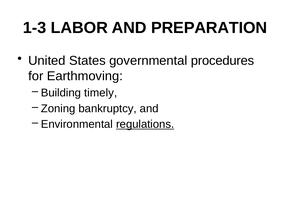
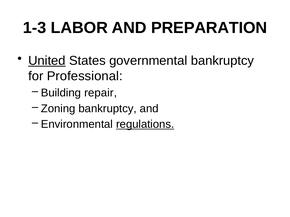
United underline: none -> present
governmental procedures: procedures -> bankruptcy
Earthmoving: Earthmoving -> Professional
timely: timely -> repair
